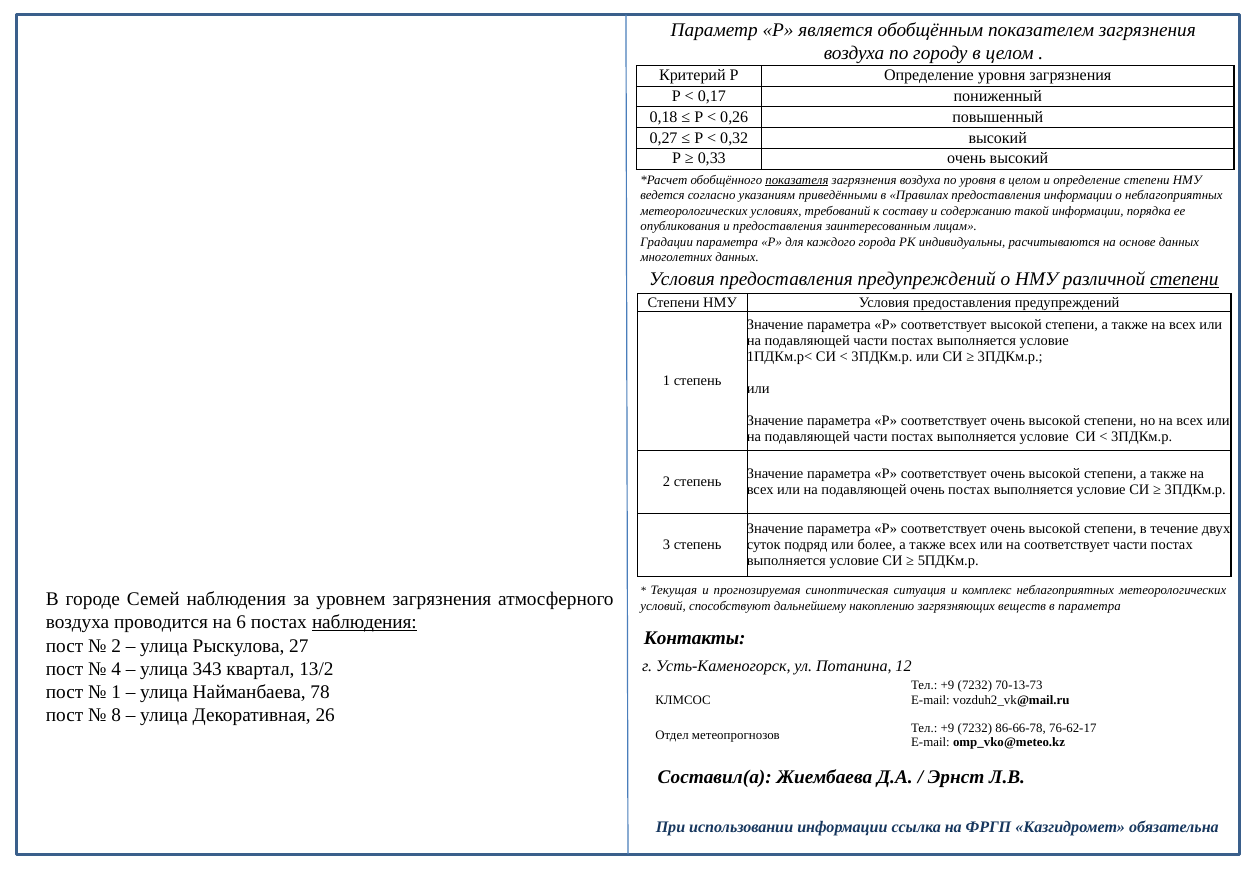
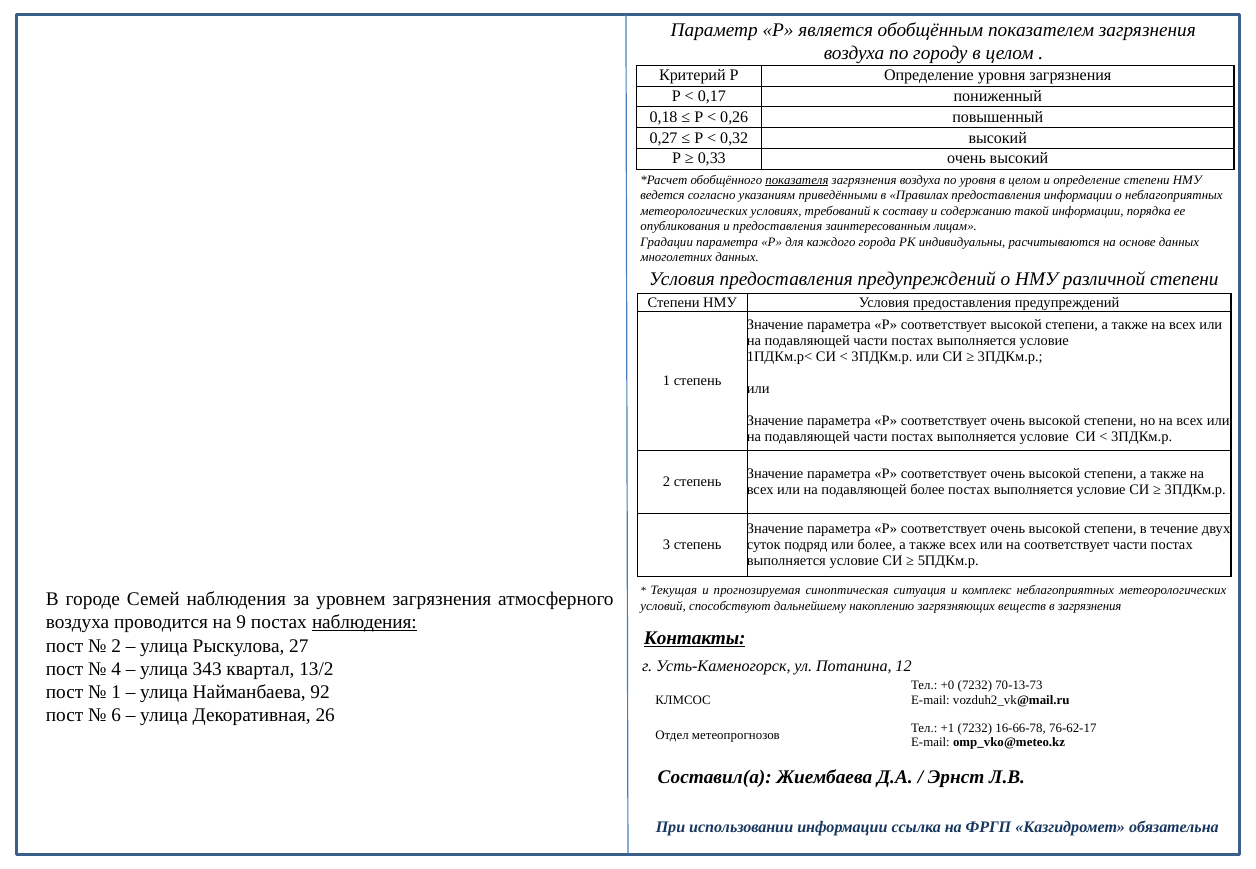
степени at (1184, 279) underline: present -> none
подавляющей очень: очень -> более
в параметра: параметра -> загрязнения
6: 6 -> 9
Контакты underline: none -> present
+9 at (947, 686): +9 -> +0
78: 78 -> 92
8: 8 -> 6
+9 at (947, 729): +9 -> +1
86-66-78: 86-66-78 -> 16-66-78
